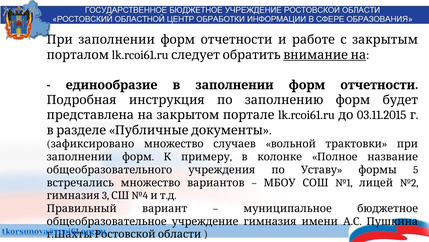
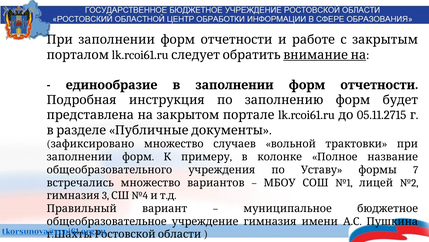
03.11.2015: 03.11.2015 -> 05.11.2715
5: 5 -> 7
